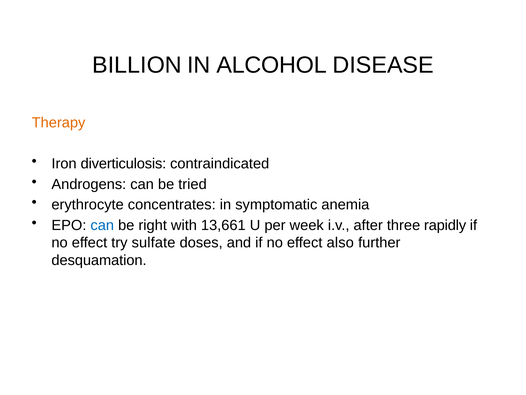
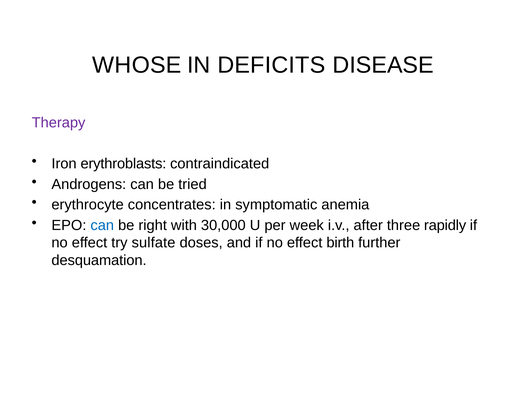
BILLION: BILLION -> WHOSE
ALCOHOL: ALCOHOL -> DEFICITS
Therapy colour: orange -> purple
diverticulosis: diverticulosis -> erythroblasts
13,661: 13,661 -> 30,000
also: also -> birth
